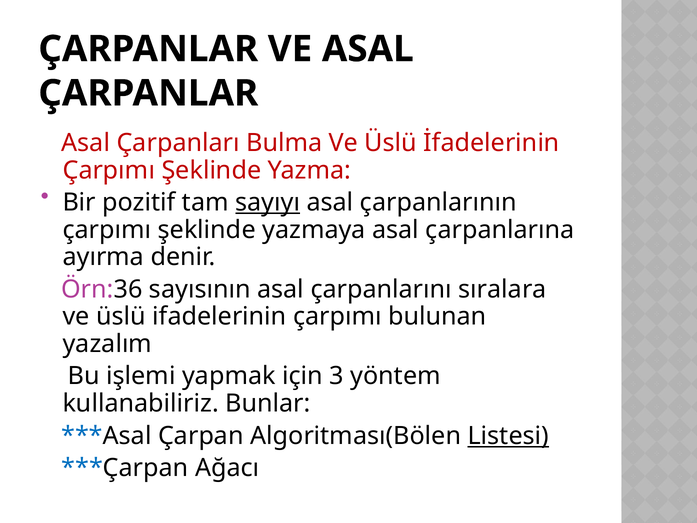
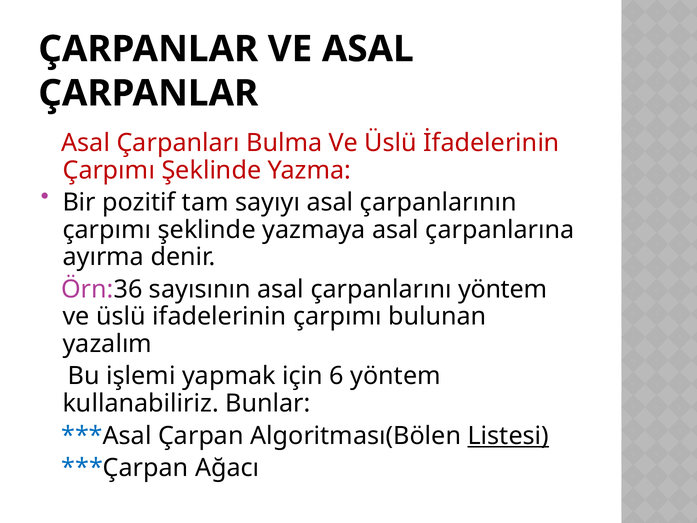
sayıyı underline: present -> none
çarpanlarını sıralara: sıralara -> yöntem
3: 3 -> 6
